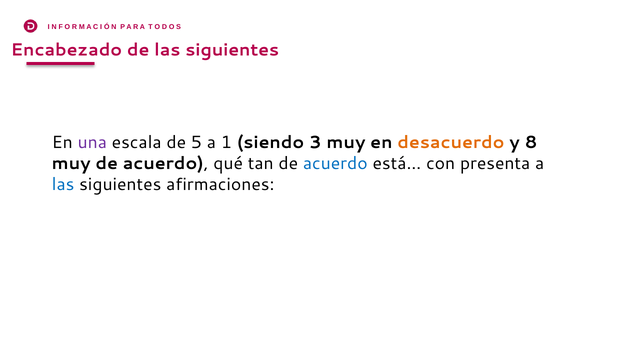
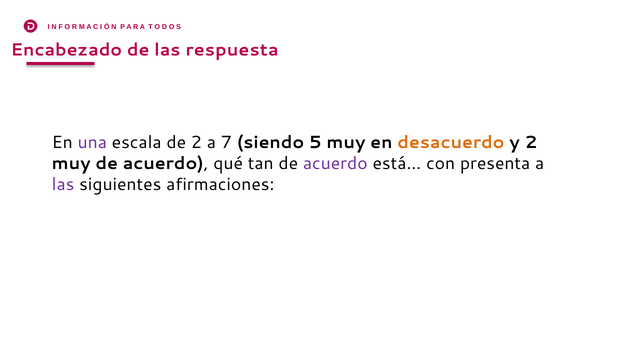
de las siguientes: siguientes -> respuesta
de 5: 5 -> 2
1: 1 -> 7
3: 3 -> 5
y 8: 8 -> 2
acuerdo at (335, 163) colour: blue -> purple
las at (63, 184) colour: blue -> purple
